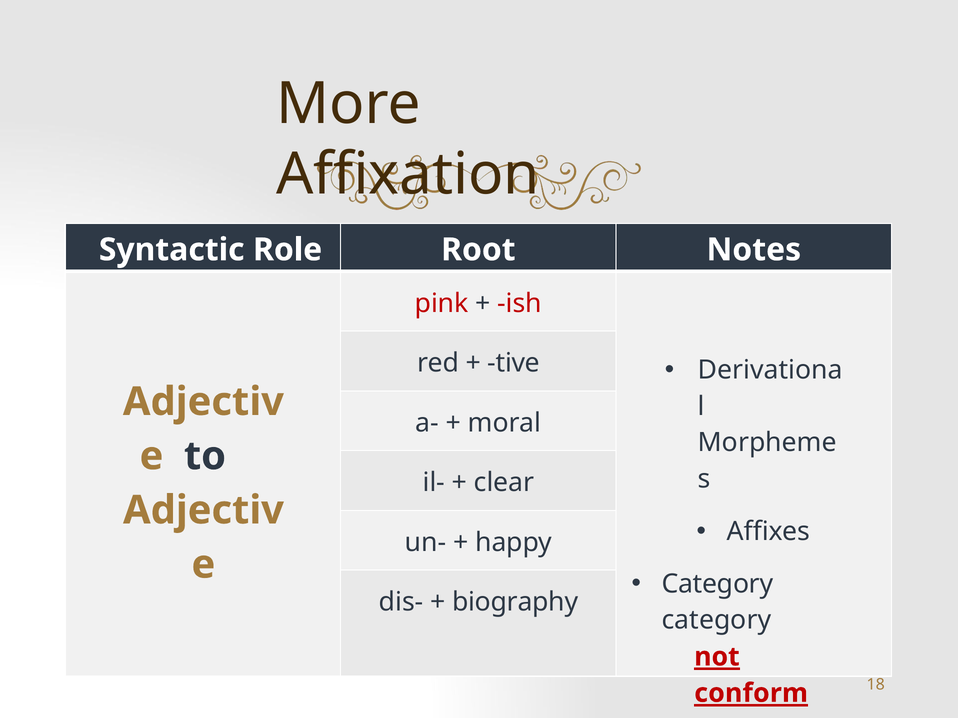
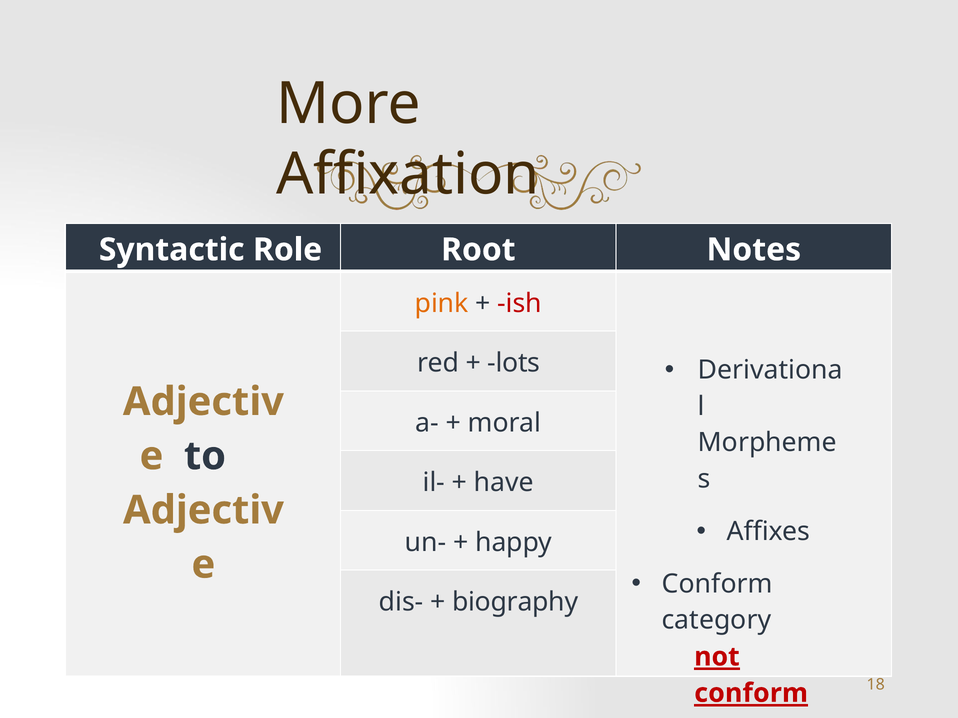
pink colour: red -> orange
tive: tive -> lots
clear: clear -> have
Category at (717, 584): Category -> Conform
